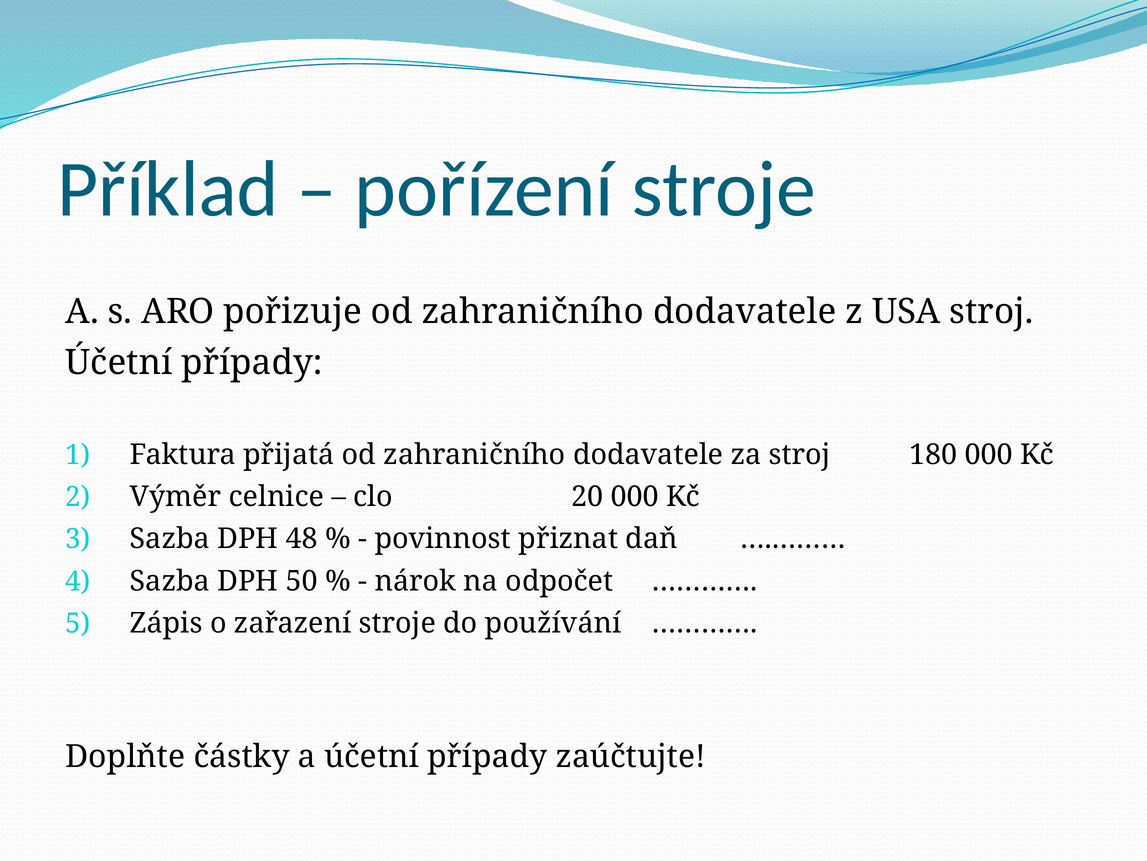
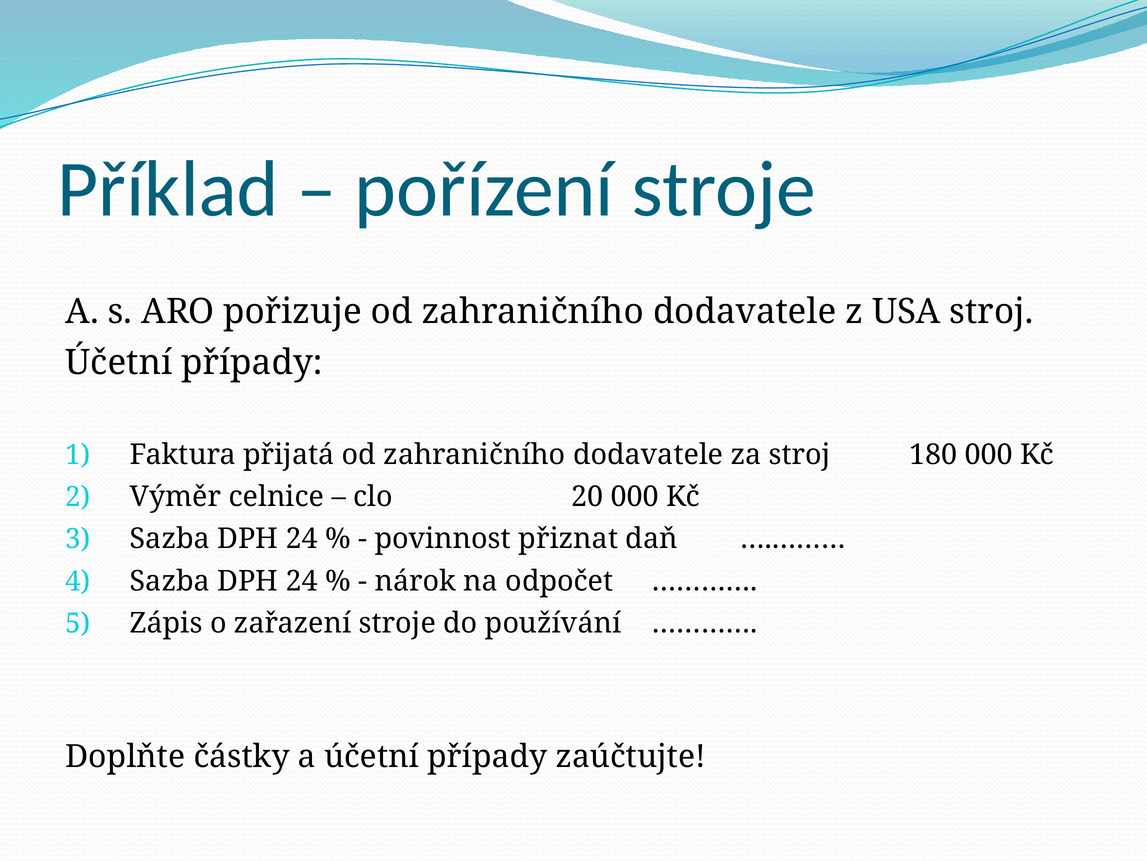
48 at (302, 539): 48 -> 24
50 at (302, 581): 50 -> 24
